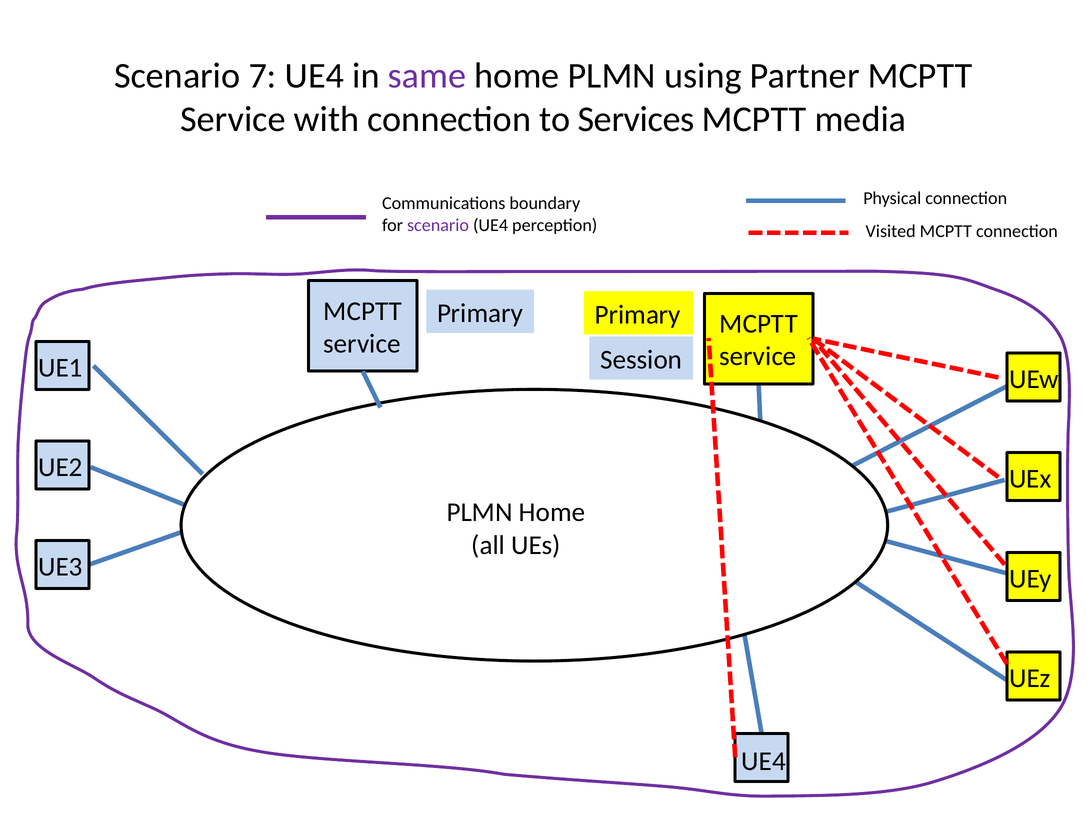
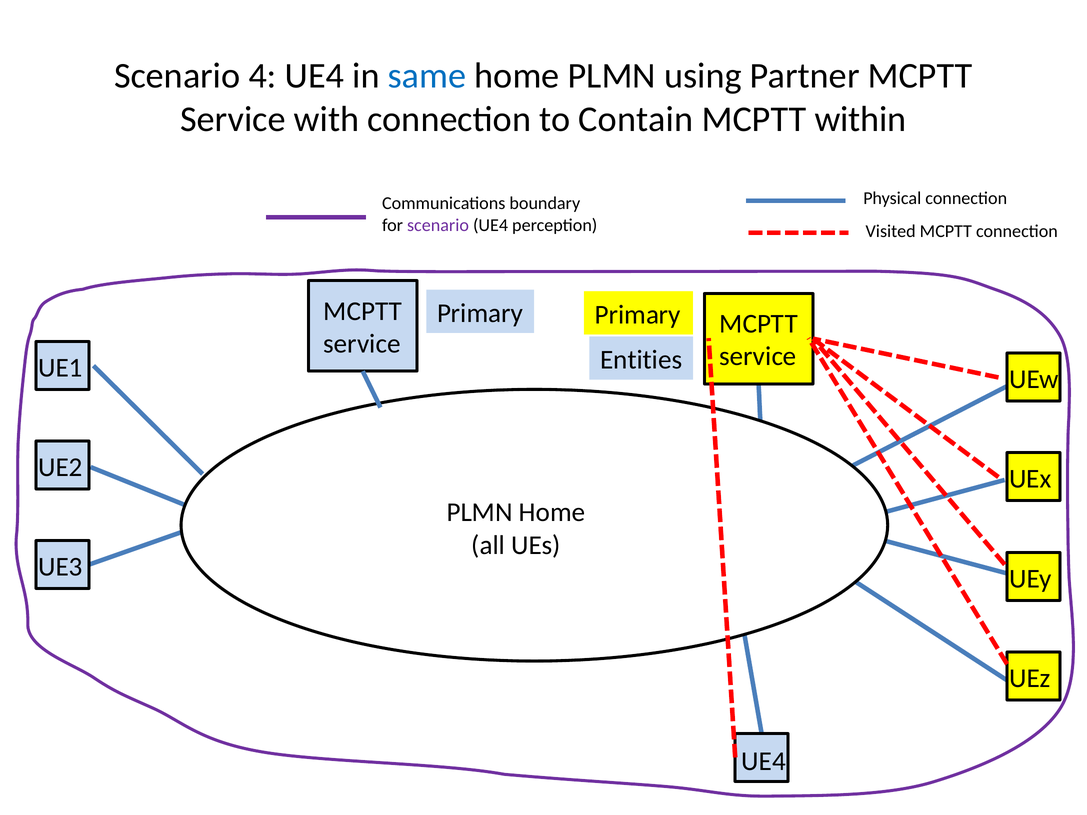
7: 7 -> 4
same colour: purple -> blue
Services: Services -> Contain
media: media -> within
Session: Session -> Entities
